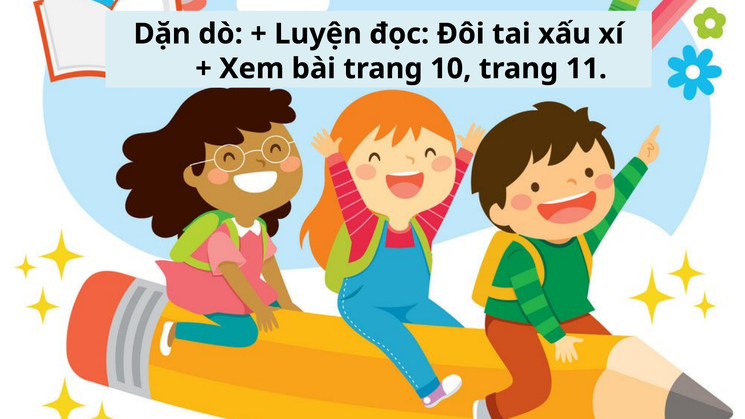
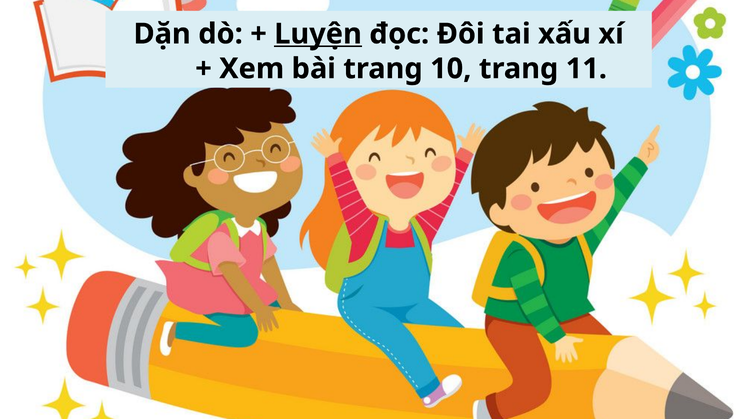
Luyện underline: none -> present
